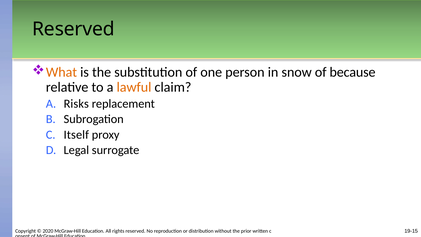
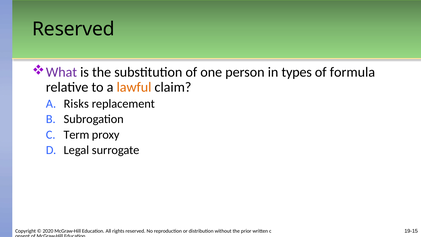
What colour: orange -> purple
snow: snow -> types
because: because -> formula
Itself: Itself -> Term
